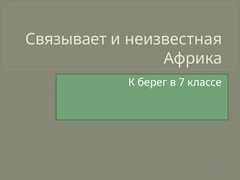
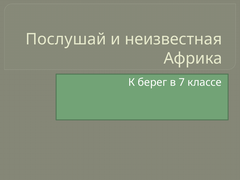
Связывает: Связывает -> Послушай
